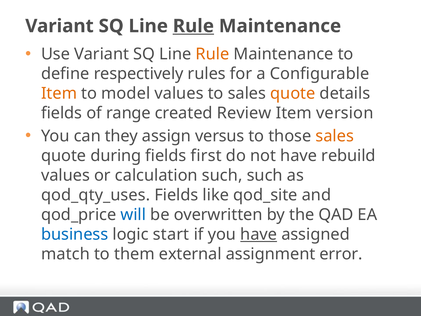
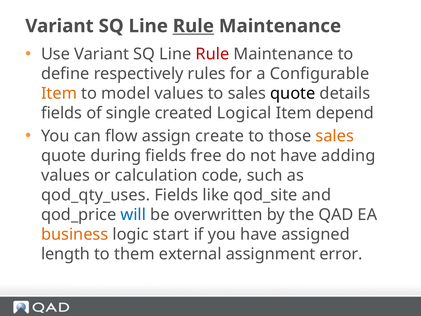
Rule at (213, 54) colour: orange -> red
quote at (293, 93) colour: orange -> black
range: range -> single
Review: Review -> Logical
version: version -> depend
they: they -> flow
versus: versus -> create
first: first -> free
rebuild: rebuild -> adding
calculation such: such -> code
business colour: blue -> orange
have at (259, 234) underline: present -> none
match: match -> length
